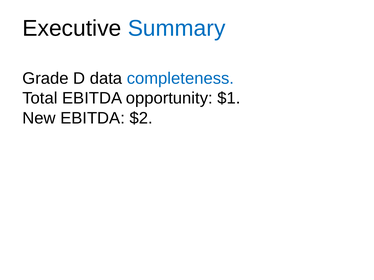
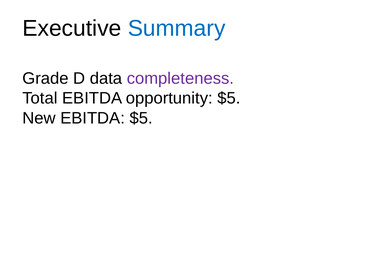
completeness colour: blue -> purple
opportunity $1: $1 -> $5
EBITDA $2: $2 -> $5
